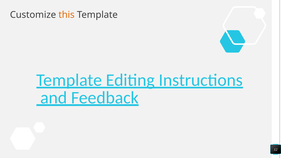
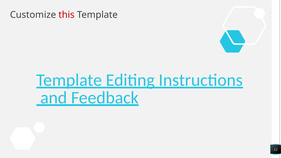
this colour: orange -> red
